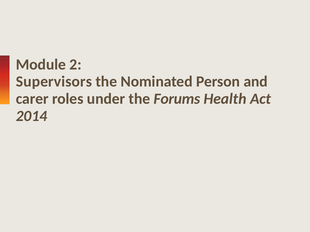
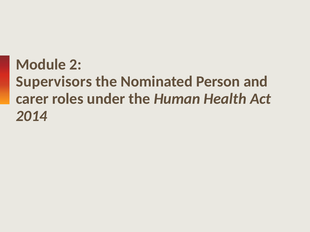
Forums: Forums -> Human
